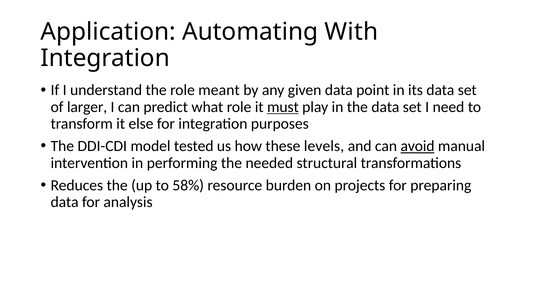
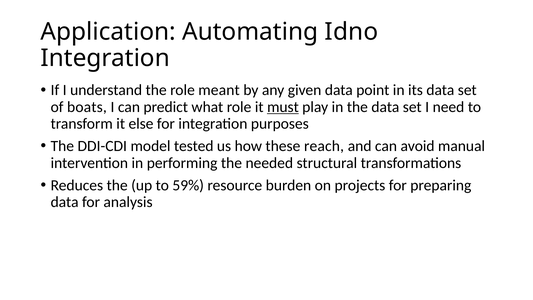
With: With -> Idno
larger: larger -> boats
levels: levels -> reach
avoid underline: present -> none
58%: 58% -> 59%
